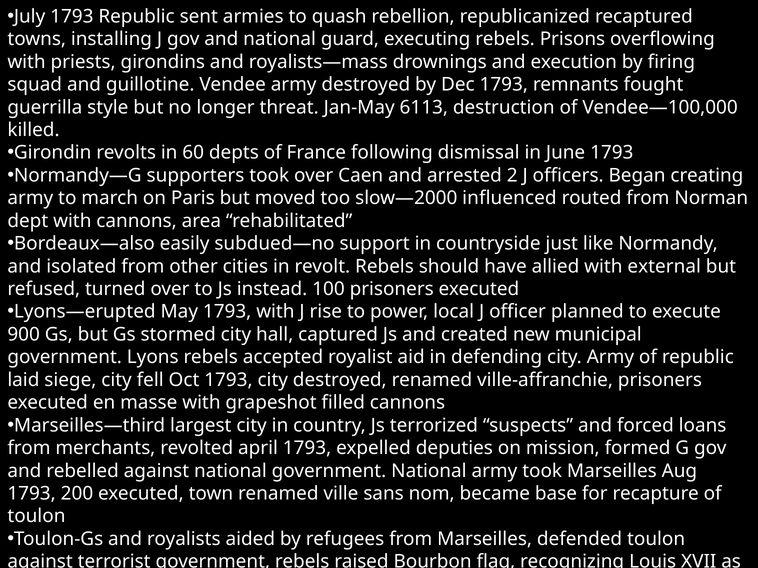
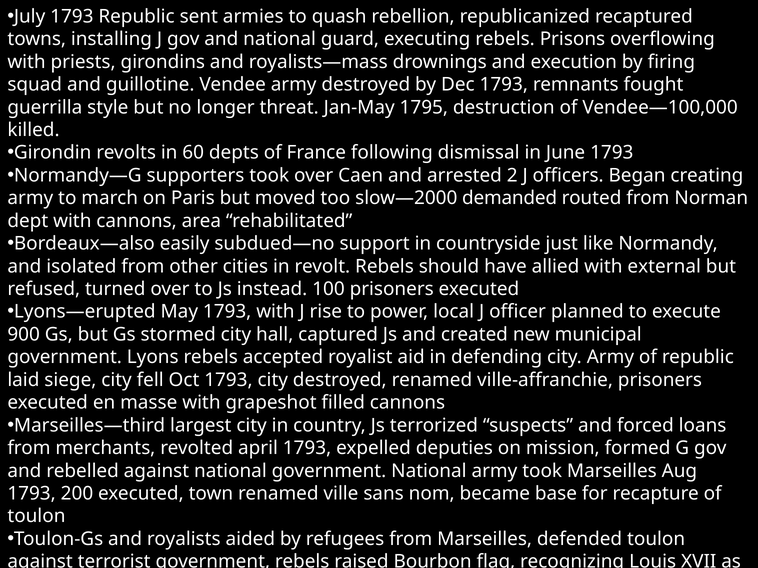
6113: 6113 -> 1795
influenced: influenced -> demanded
